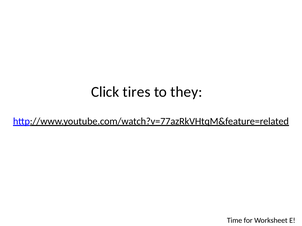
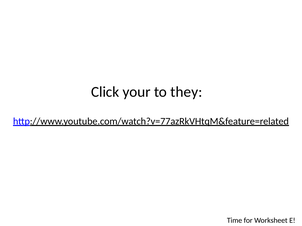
tires: tires -> your
